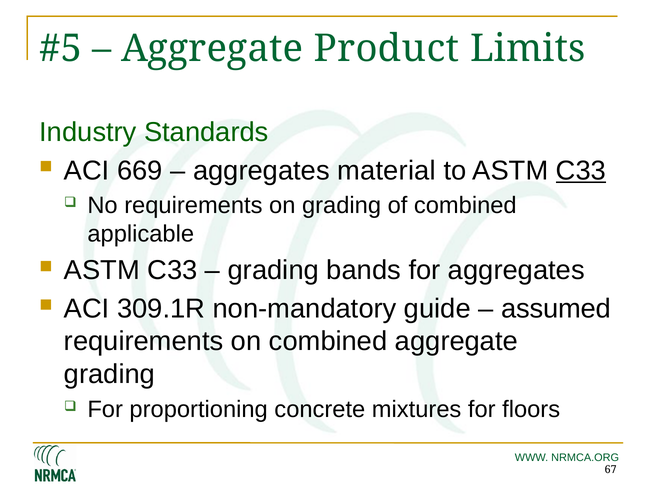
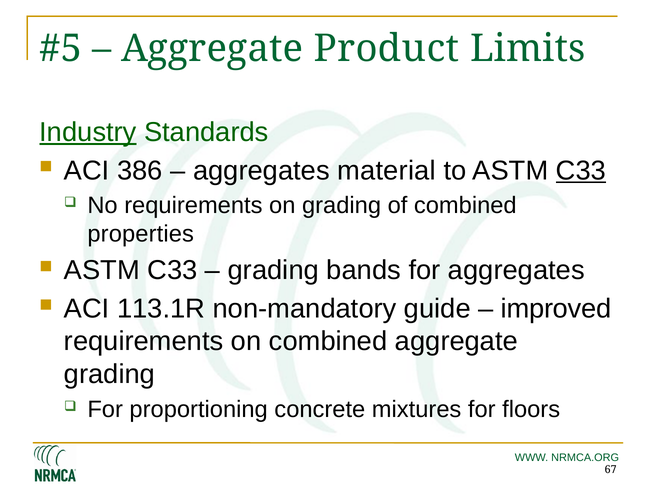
Industry underline: none -> present
669: 669 -> 386
applicable: applicable -> properties
309.1R: 309.1R -> 113.1R
assumed: assumed -> improved
